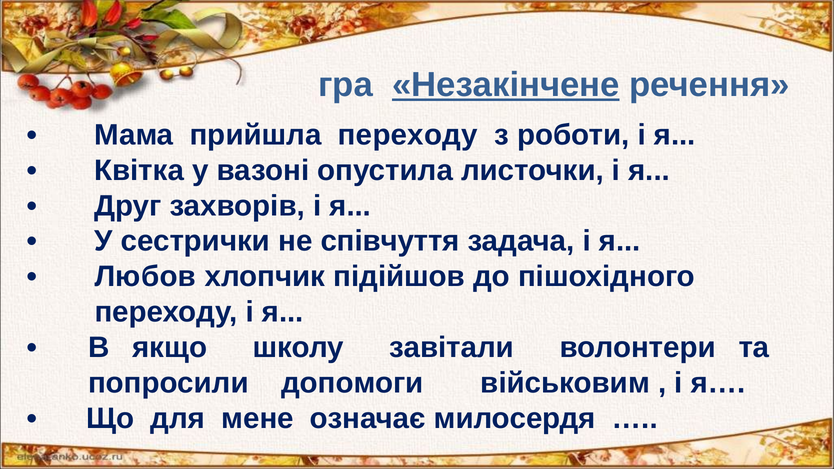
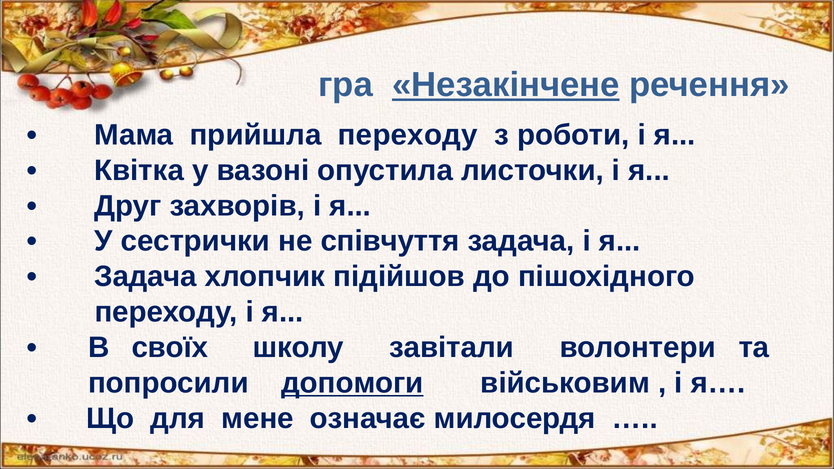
Любов at (145, 277): Любов -> Задача
якщо: якщо -> своїх
допомоги underline: none -> present
